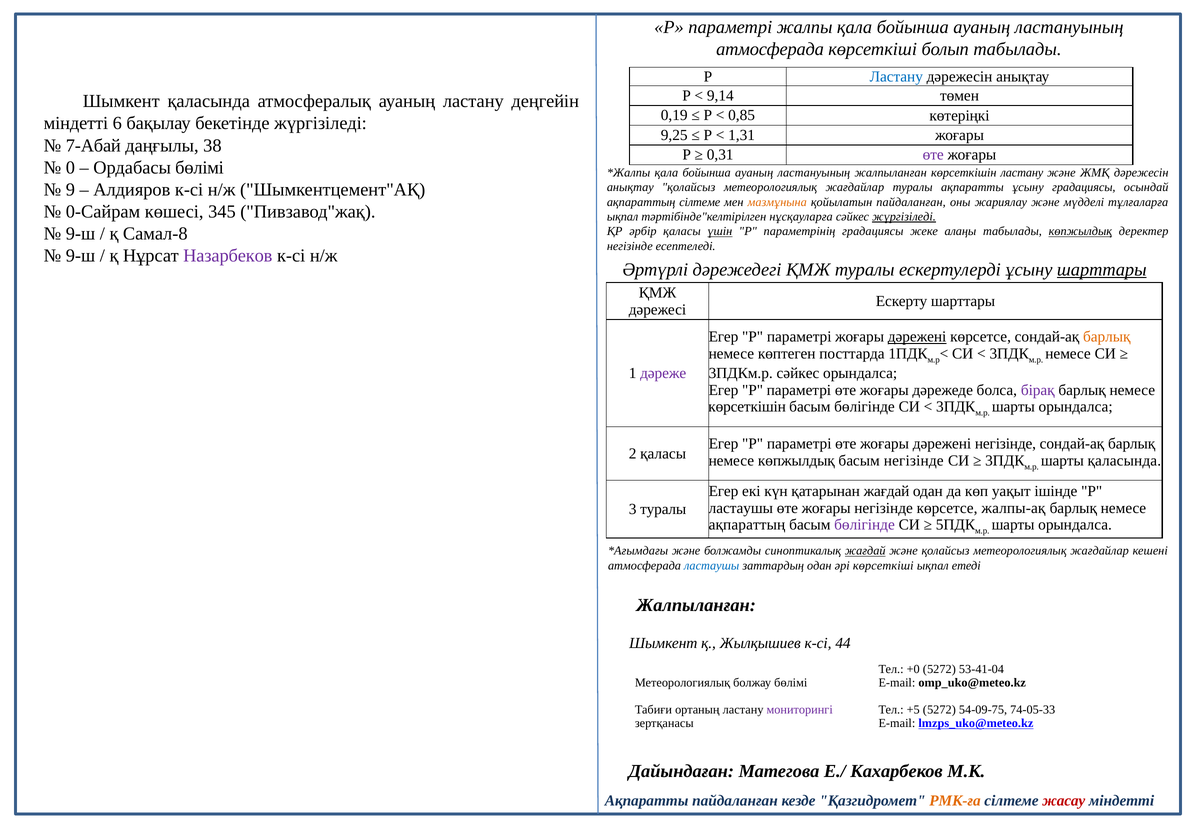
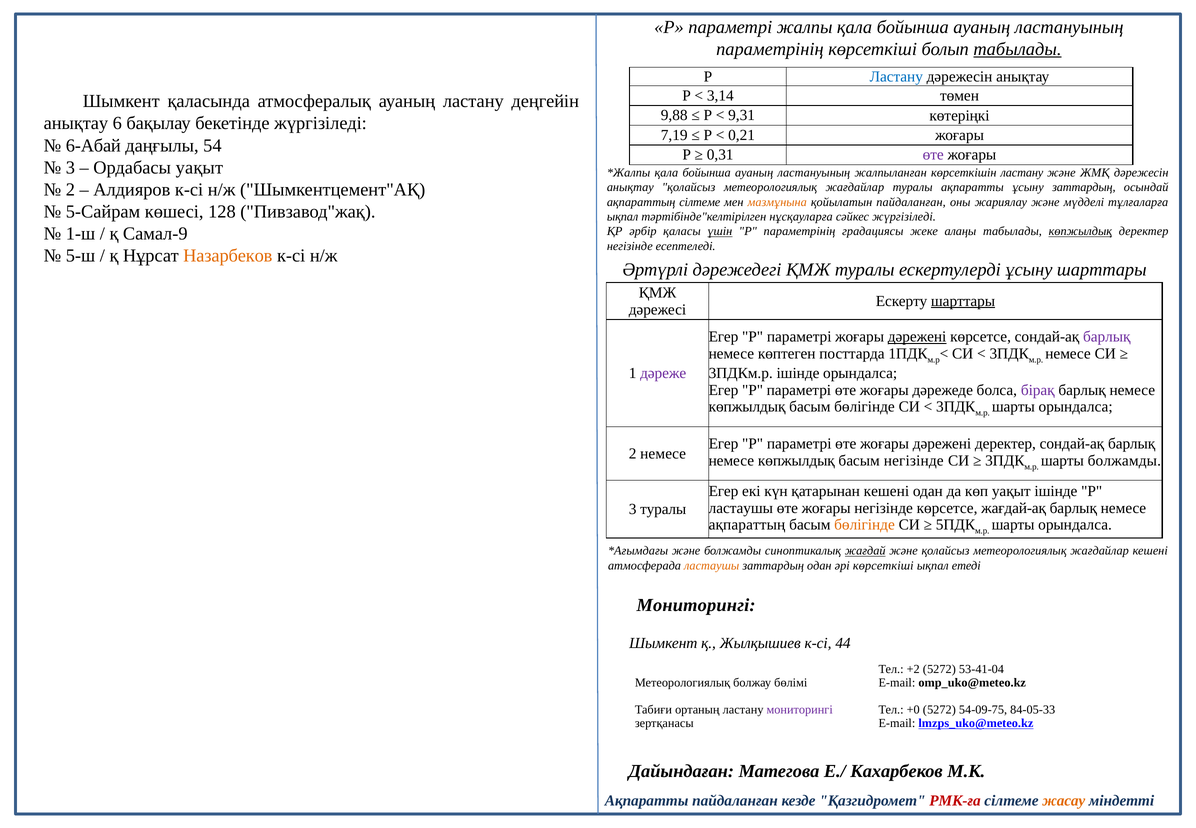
атмосферада at (770, 49): атмосферада -> параметрінің
табылады at (1017, 49) underline: none -> present
9,14: 9,14 -> 3,14
0,19: 0,19 -> 9,88
0,85: 0,85 -> 9,31
міндетті at (76, 123): міндетті -> анықтау
9,25: 9,25 -> 7,19
1,31: 1,31 -> 0,21
7-Абай: 7-Абай -> 6-Абай
38: 38 -> 54
0 at (70, 168): 0 -> 3
Ордабасы бөлімі: бөлімі -> уақыт
9 at (70, 190): 9 -> 2
ұсыну градациясы: градациясы -> заттардың
0-Сайрам: 0-Сайрам -> 5-Сайрам
345: 345 -> 128
жүргізіледі at (904, 217) underline: present -> none
9-ш at (81, 234): 9-ш -> 1-ш
Самал-8: Самал-8 -> Самал-9
9-ш at (81, 256): 9-ш -> 5-ш
Назарбеков colour: purple -> orange
шарттары at (1102, 270) underline: present -> none
шарттары at (963, 301) underline: none -> present
барлық at (1107, 337) colour: orange -> purple
3ПДКм.р сәйкес: сәйкес -> ішінде
көрсеткішін at (747, 407): көрсеткішін -> көпжылдық
дәрежені негізінде: негізінде -> деректер
2 қаласы: қаласы -> немесе
шарты қаласында: қаласында -> болжамды
қатарынан жағдай: жағдай -> кешені
жалпы-ақ: жалпы-ақ -> жағдай-ақ
бөлігінде at (865, 525) colour: purple -> orange
ластаушы at (712, 566) colour: blue -> orange
Жалпыланған at (696, 605): Жалпыланған -> Мониторингі
+0: +0 -> +2
+5: +5 -> +0
74-05-33: 74-05-33 -> 84-05-33
РМК-ға colour: orange -> red
жасау colour: red -> orange
